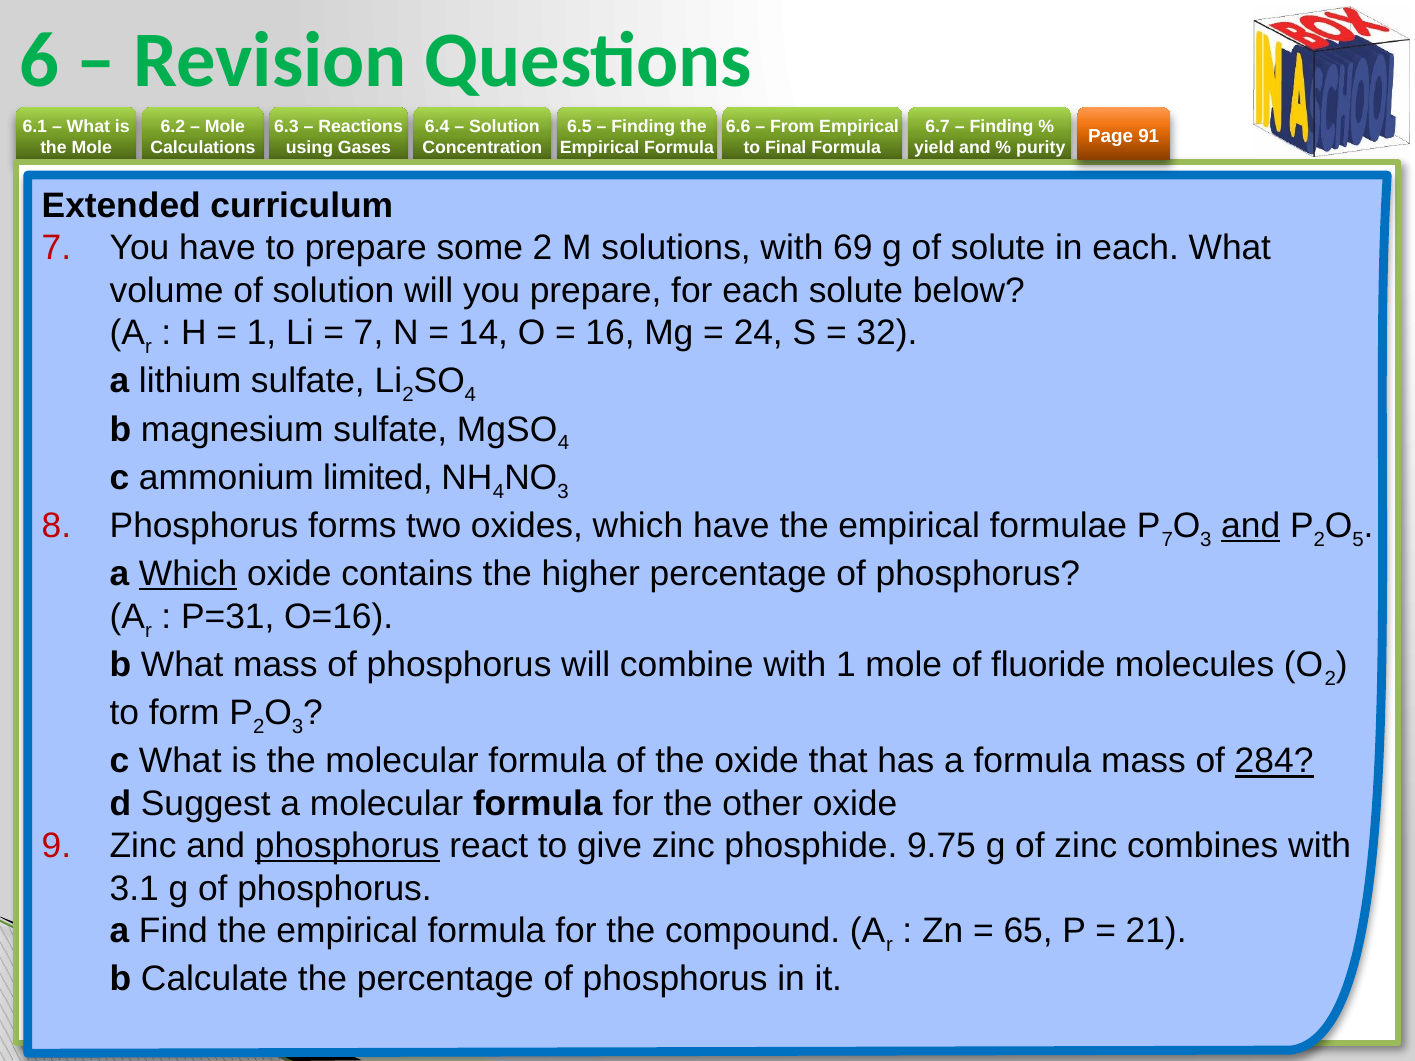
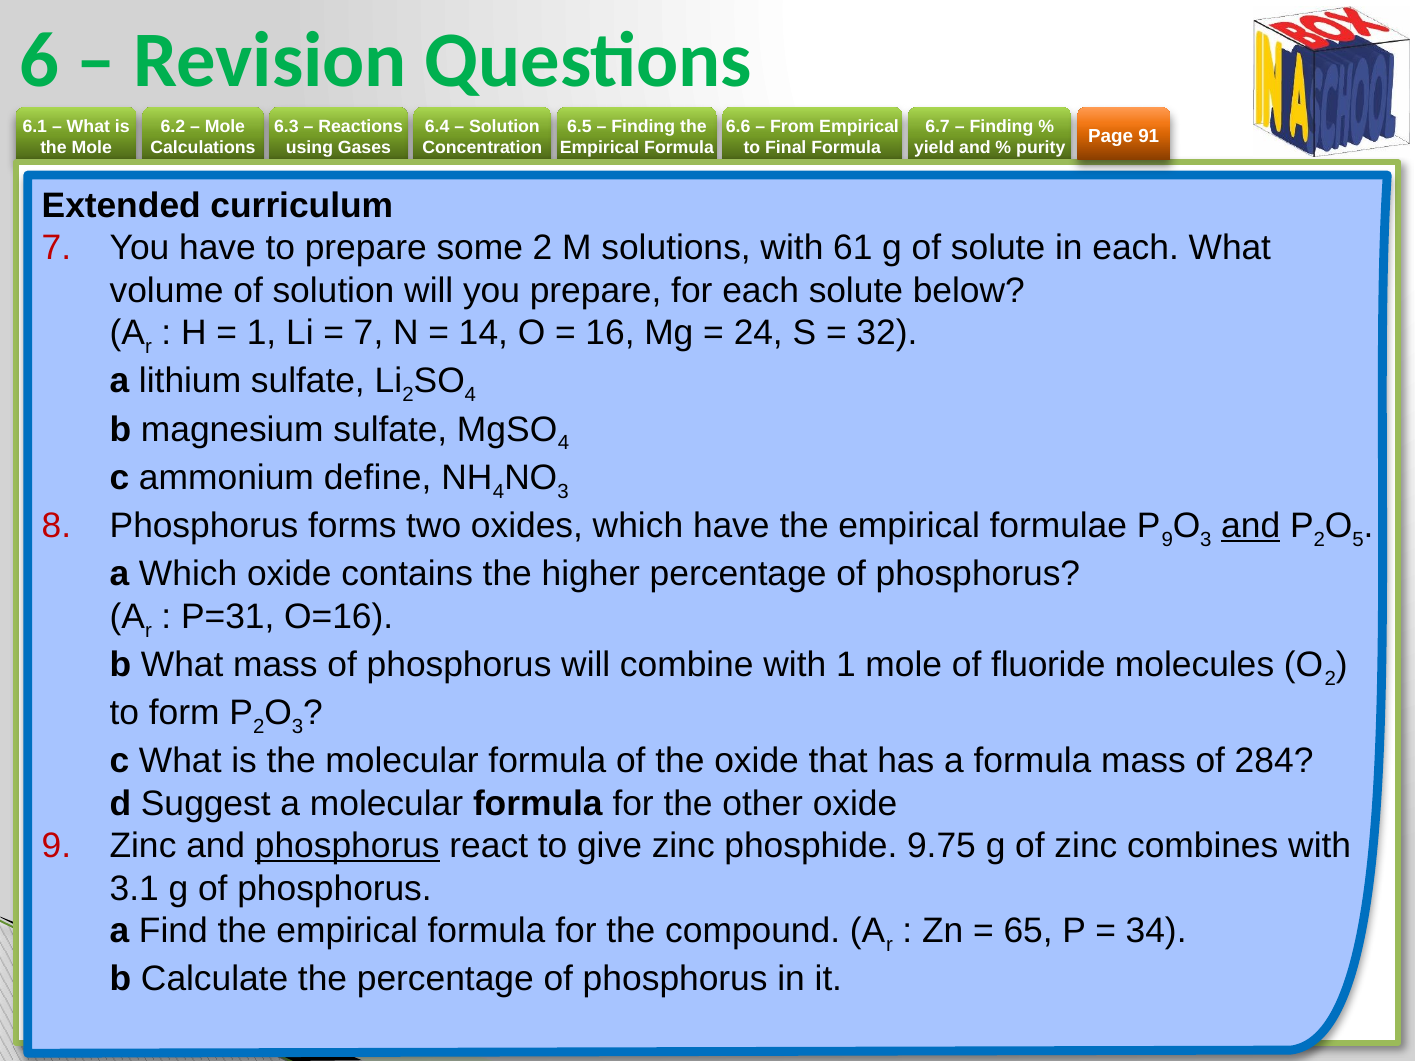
69: 69 -> 61
limited: limited -> define
P 7: 7 -> 9
Which at (188, 574) underline: present -> none
284 underline: present -> none
21: 21 -> 34
